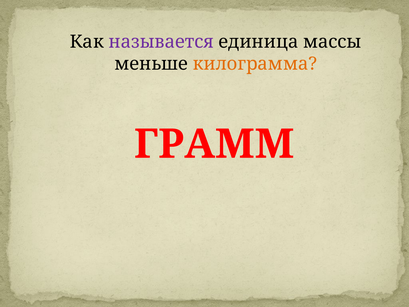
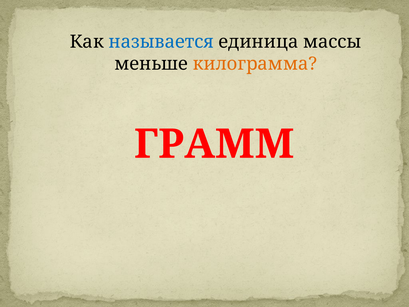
называется colour: purple -> blue
